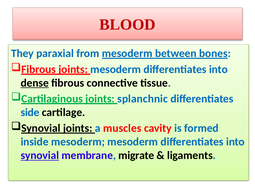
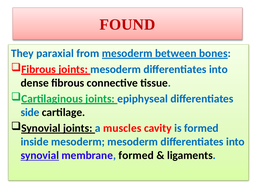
BLOOD: BLOOD -> FOUND
dense underline: present -> none
splanchnic: splanchnic -> epiphyseal
membrane migrate: migrate -> formed
